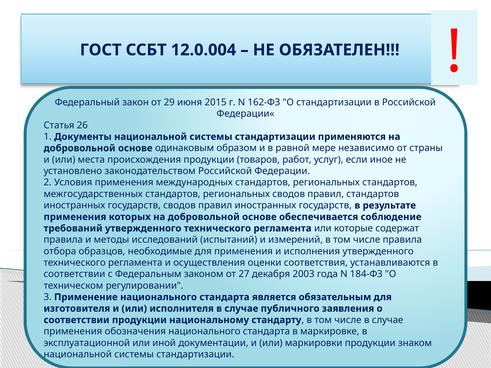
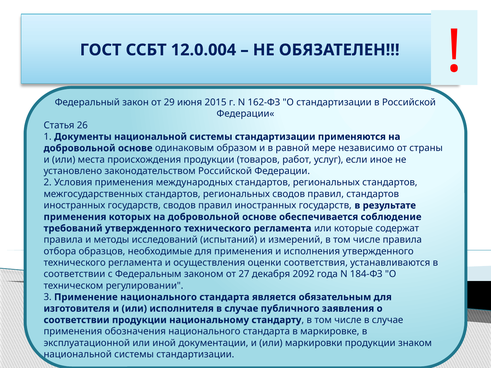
2003: 2003 -> 2092
